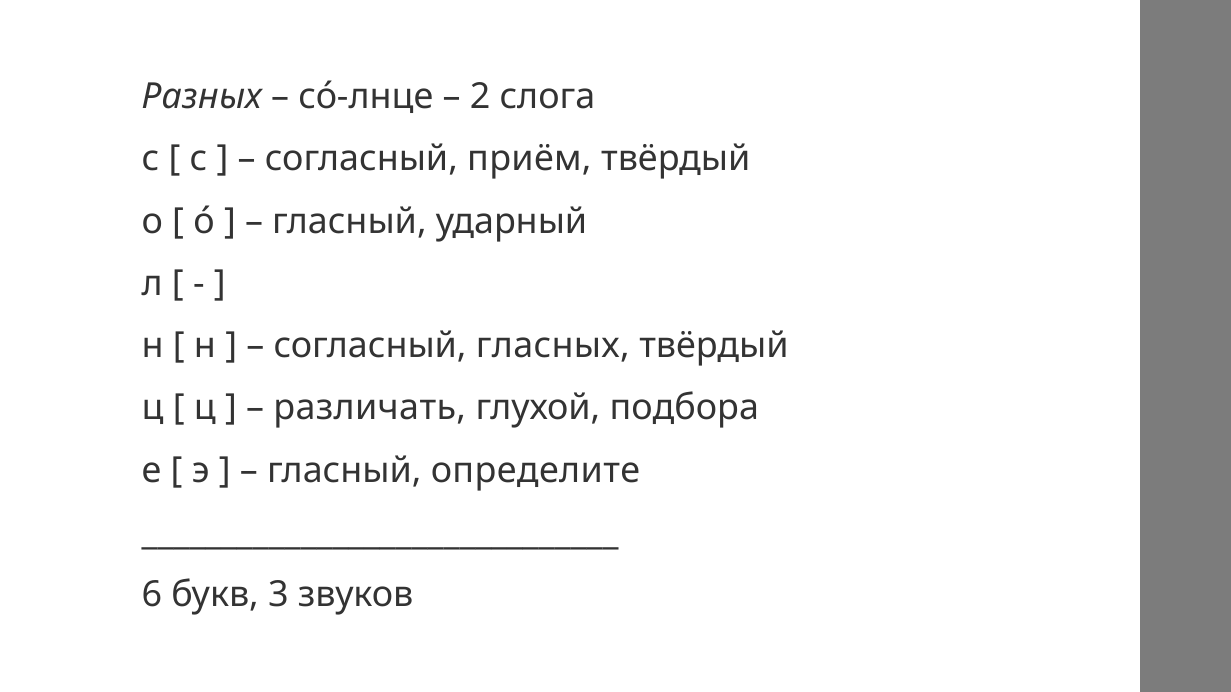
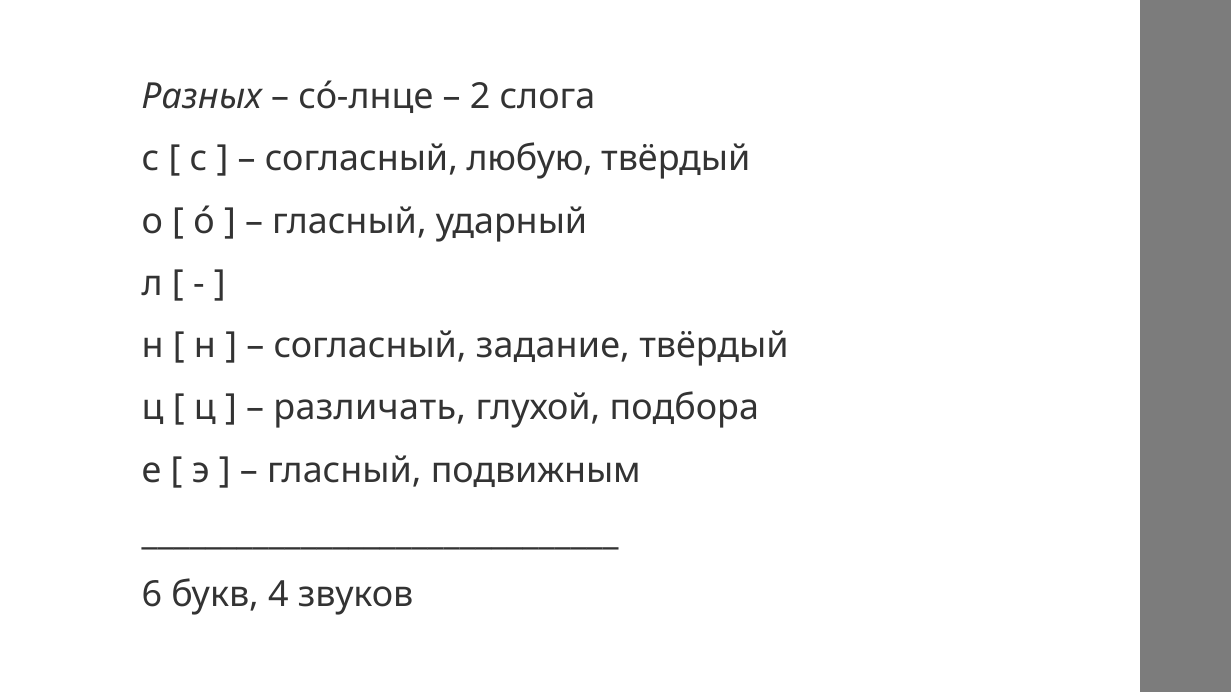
приём: приём -> любую
гласных: гласных -> задание
определите: определите -> подвижным
3: 3 -> 4
